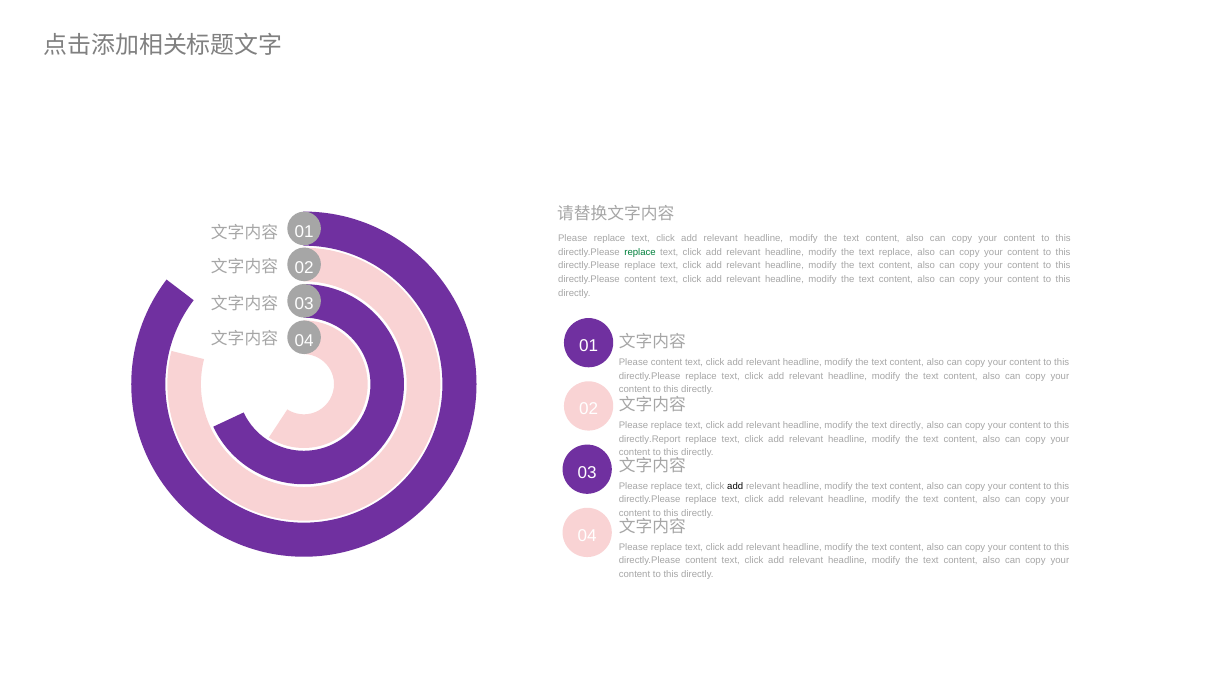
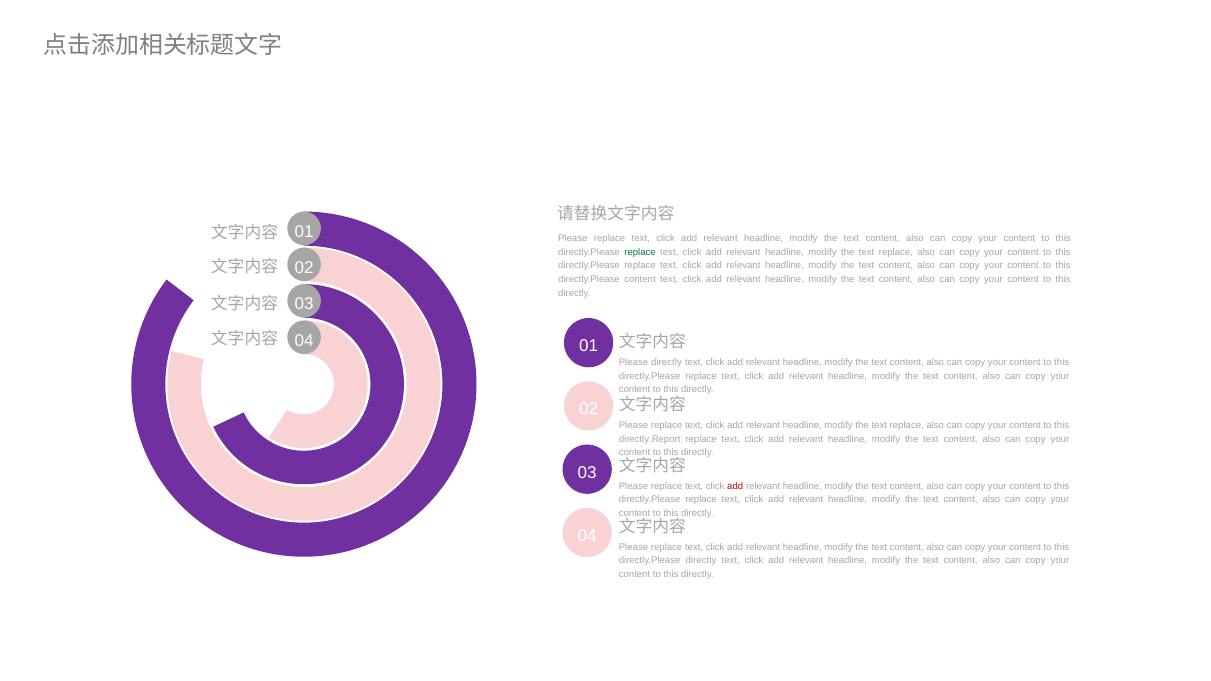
Please content: content -> directly
directly at (907, 425): directly -> replace
add at (735, 486) colour: black -> red
content at (701, 561): content -> directly
